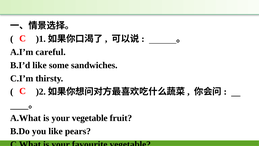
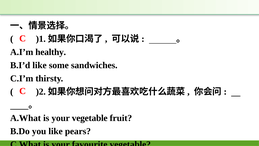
careful: careful -> healthy
